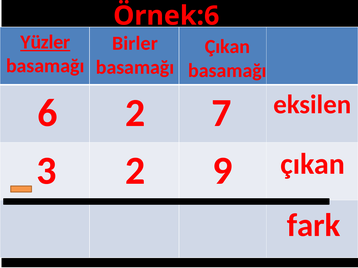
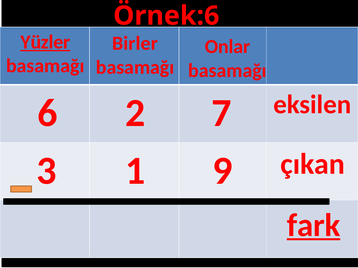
Çıkan at (227, 47): Çıkan -> Onlar
3 2: 2 -> 1
fark underline: none -> present
